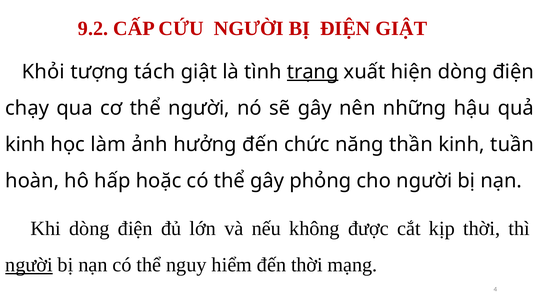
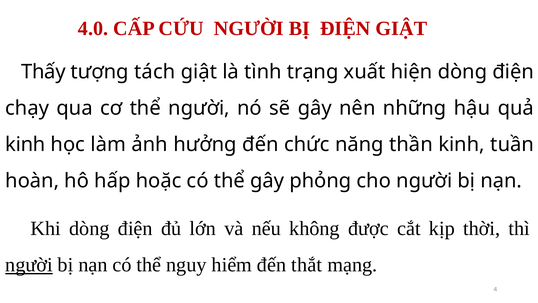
9.2: 9.2 -> 4.0
Khỏi: Khỏi -> Thấy
trạng underline: present -> none
đến thời: thời -> thắt
